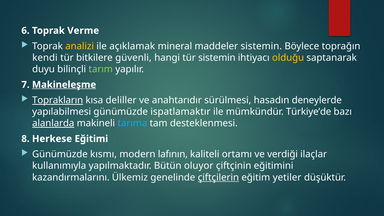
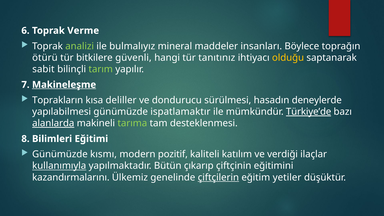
analizi colour: yellow -> light green
açıklamak: açıklamak -> bulmalıyız
maddeler sistemin: sistemin -> insanları
kendi: kendi -> ötürü
tür sistemin: sistemin -> tanıtınız
duyu: duyu -> sabit
Toprakların underline: present -> none
anahtarıdır: anahtarıdır -> dondurucu
Türkiye’de underline: none -> present
tarıma colour: light blue -> light green
Herkese: Herkese -> Bilimleri
lafının: lafının -> pozitif
ortamı: ortamı -> katılım
kullanımıyla underline: none -> present
oluyor: oluyor -> çıkarıp
